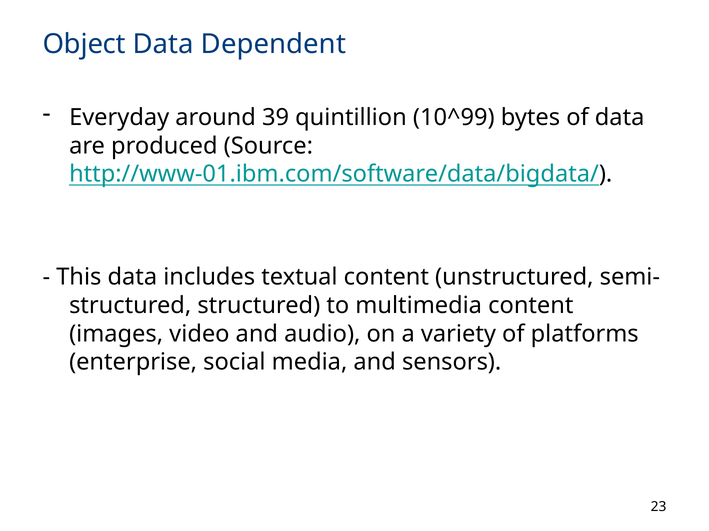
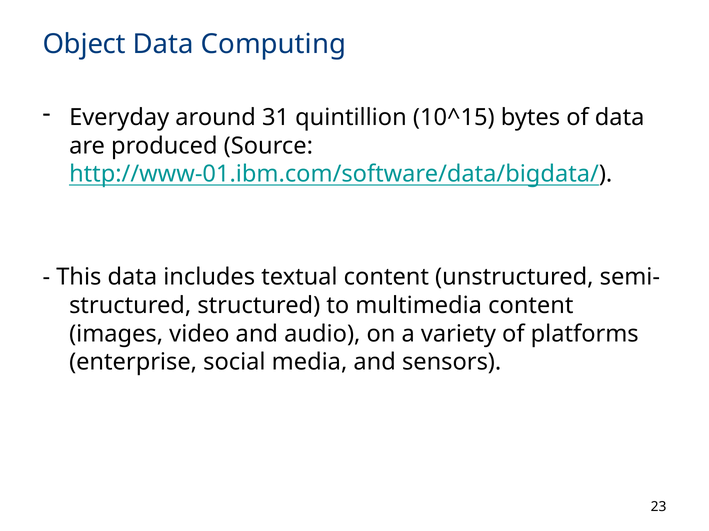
Dependent: Dependent -> Computing
39: 39 -> 31
10^99: 10^99 -> 10^15
